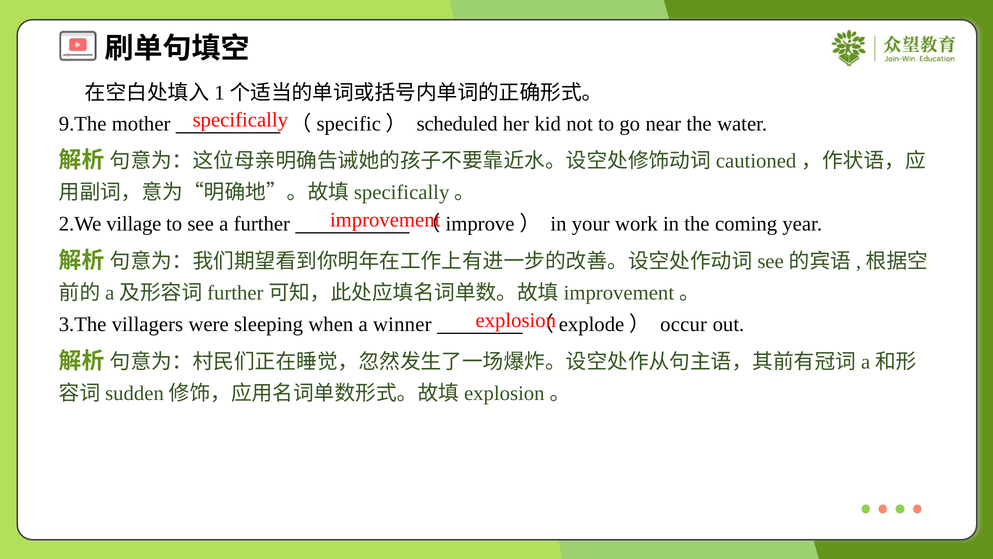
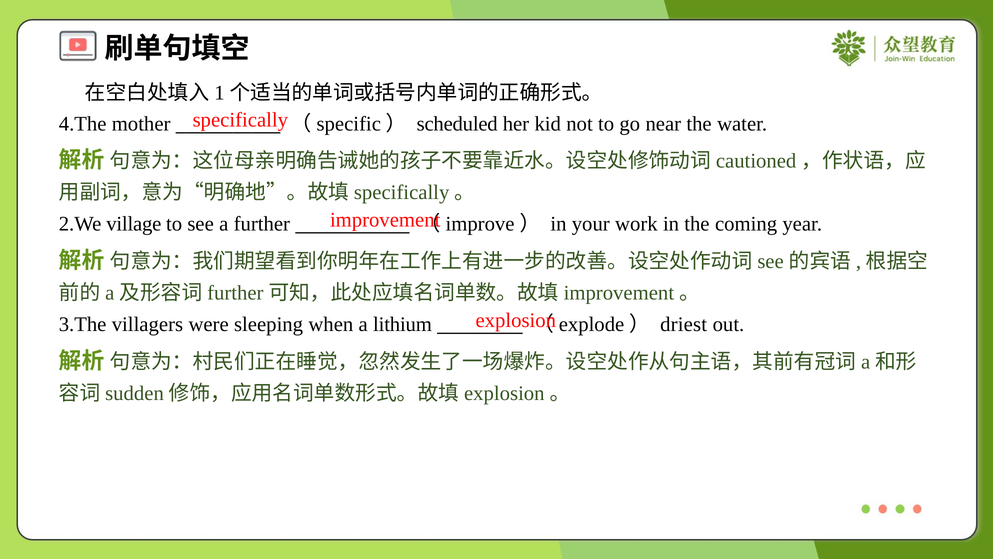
9.The: 9.The -> 4.The
winner: winner -> lithium
occur: occur -> driest
